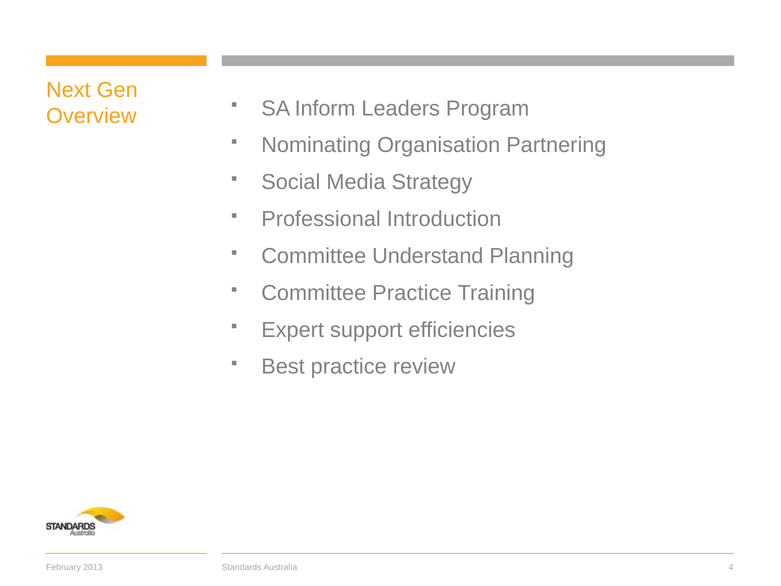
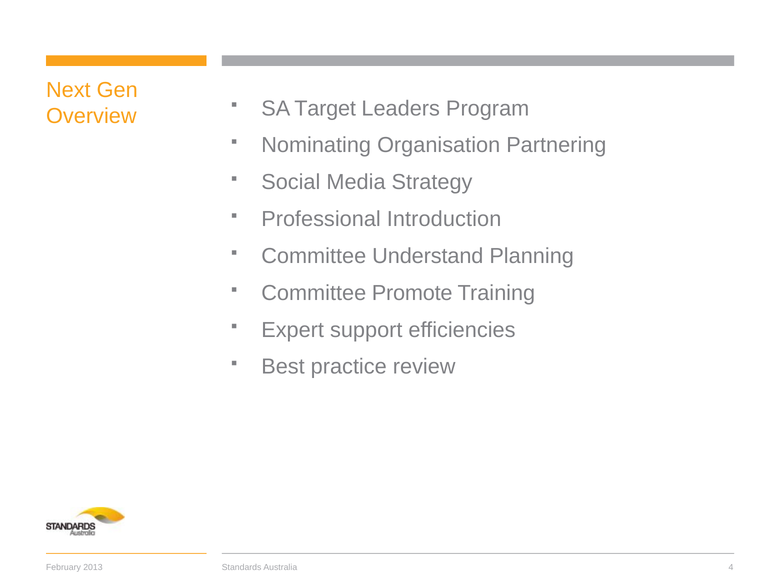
Inform: Inform -> Target
Committee Practice: Practice -> Promote
